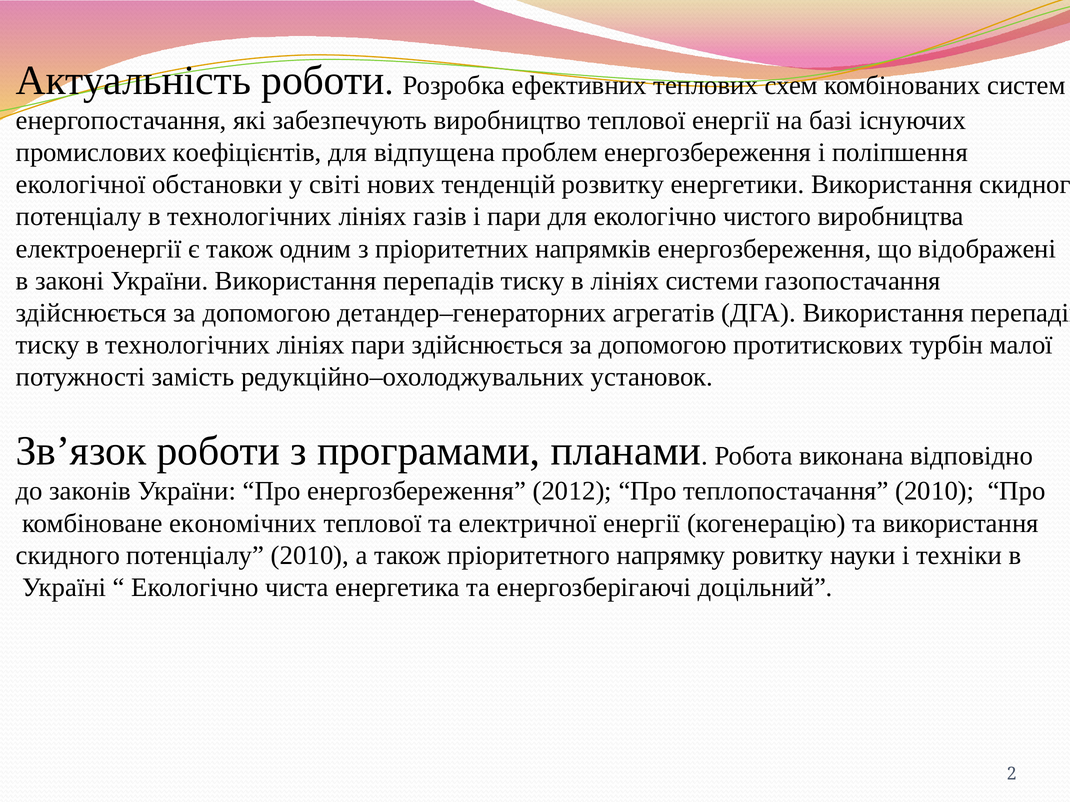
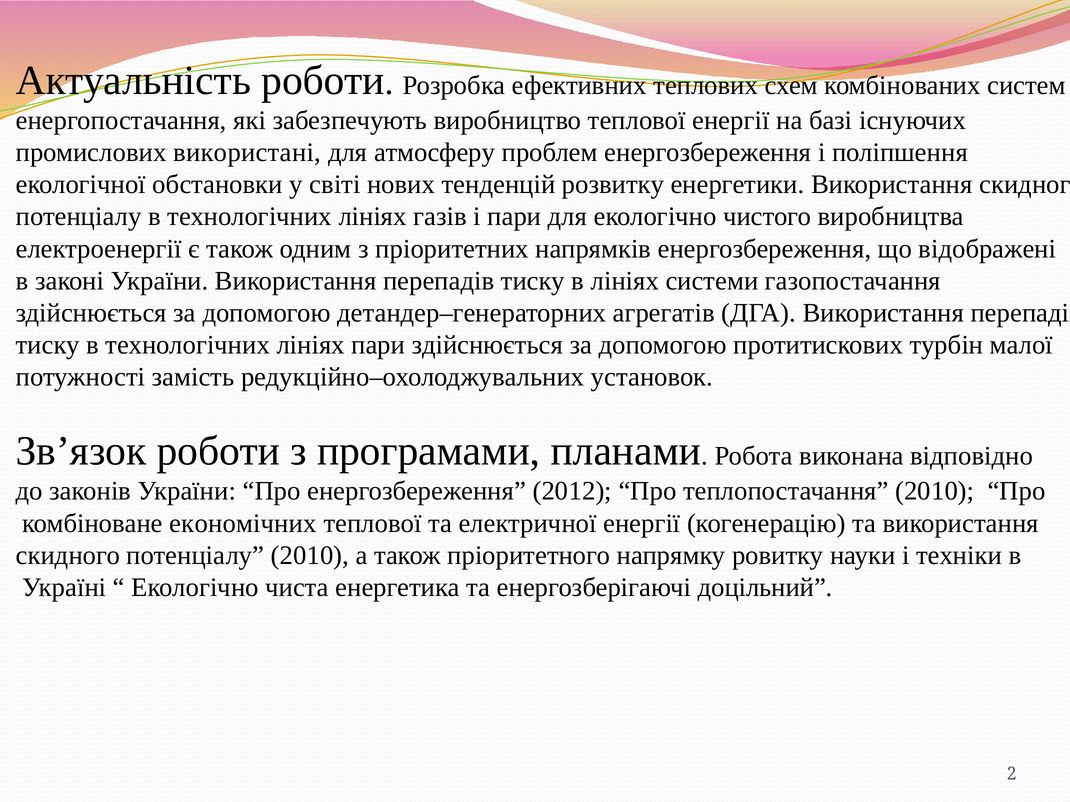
коефіцієнтів: коефіцієнтів -> використані
відпущена: відпущена -> атмосферу
